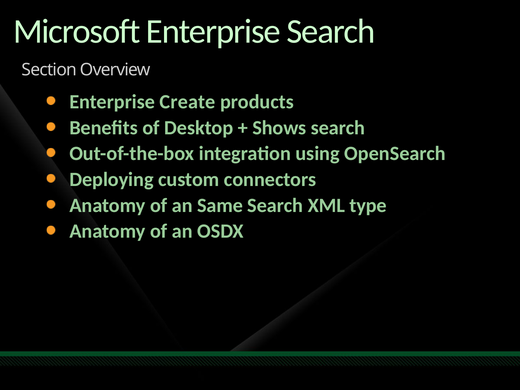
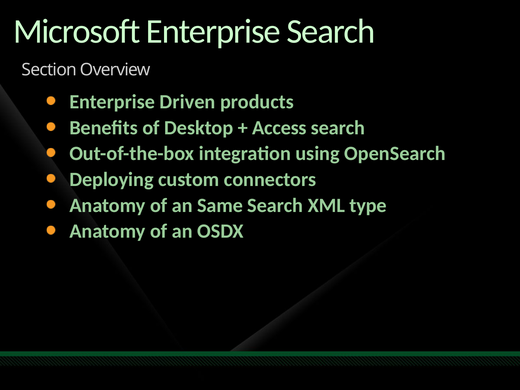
Create: Create -> Driven
Shows: Shows -> Access
